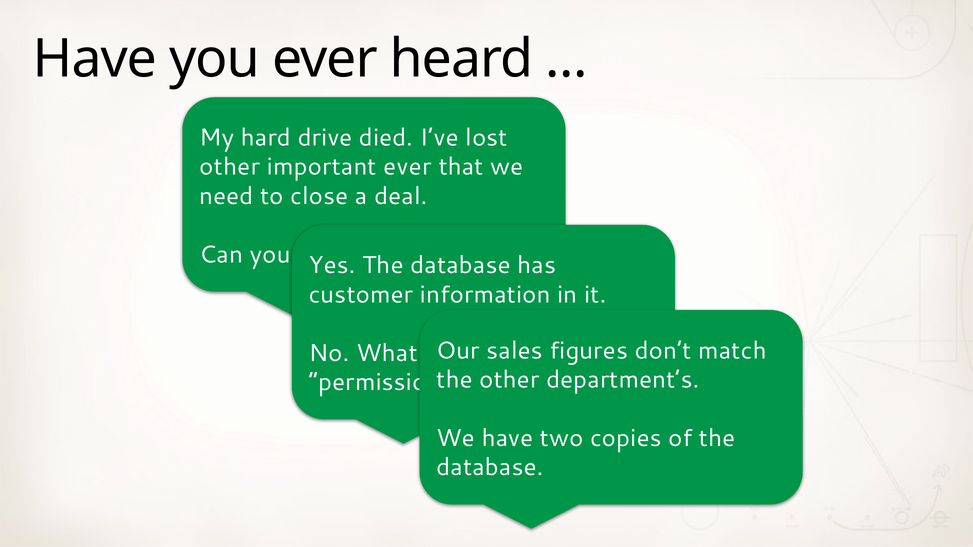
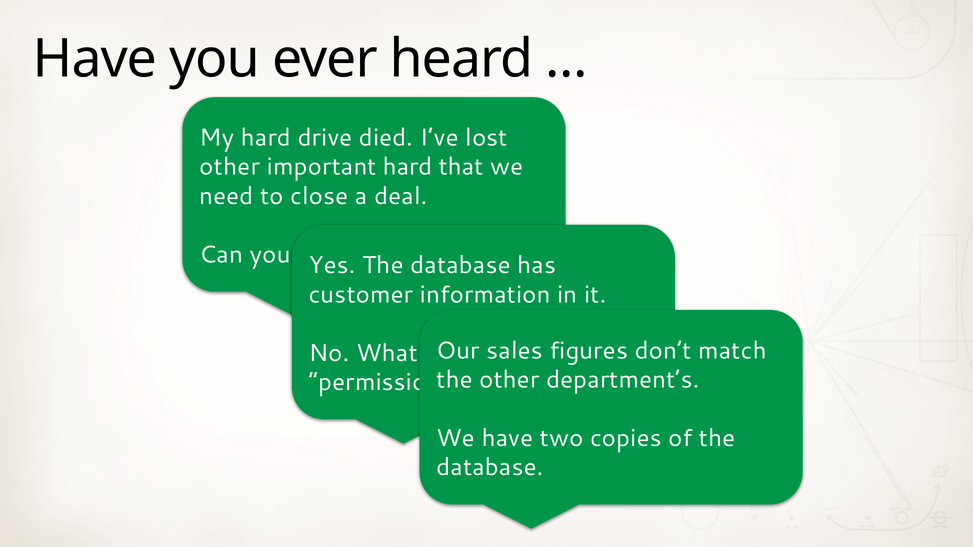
important ever: ever -> hard
